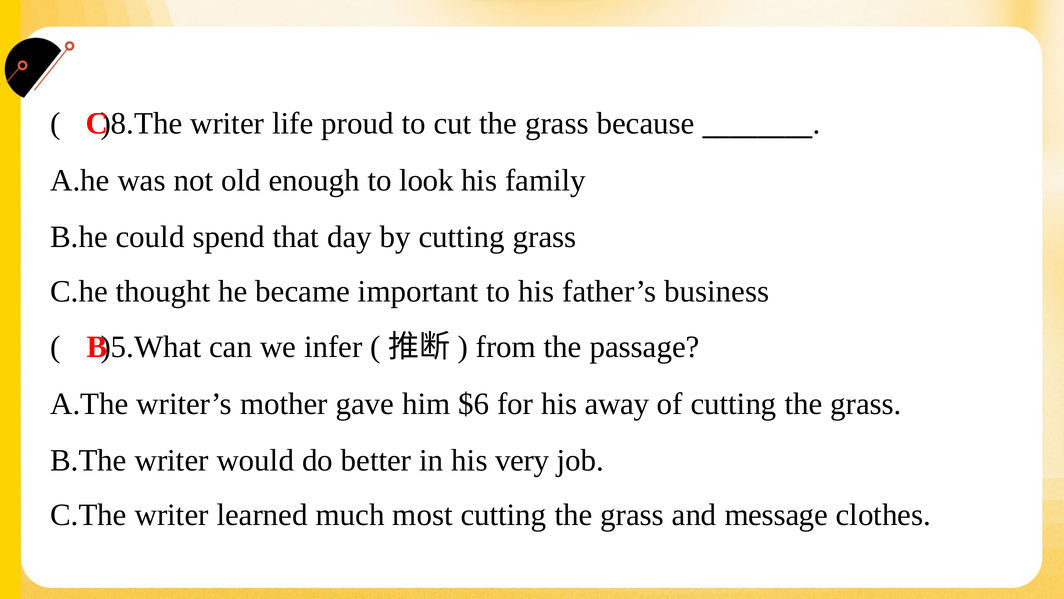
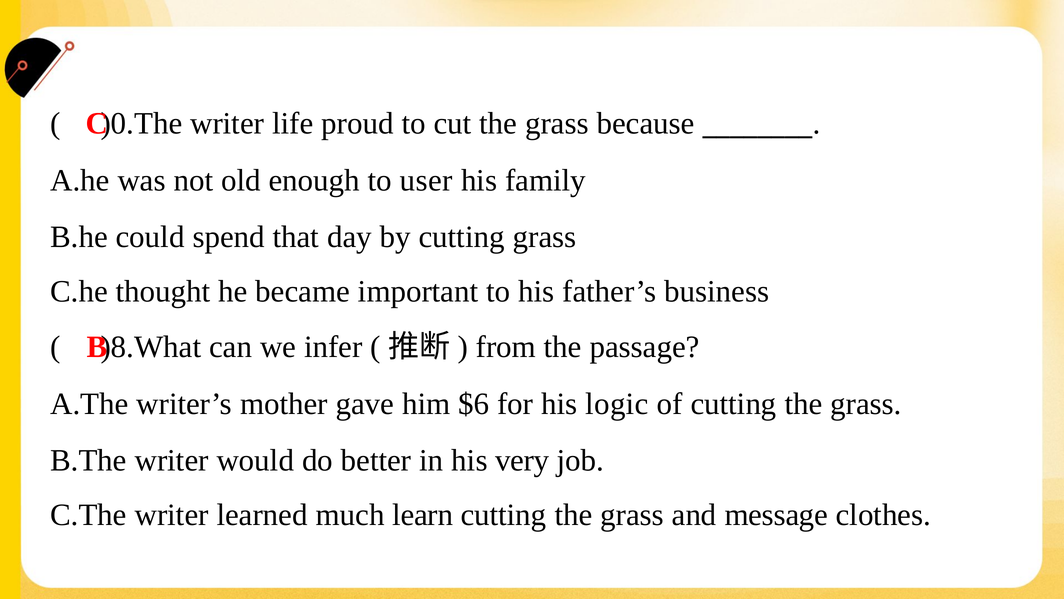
)8.The: )8.The -> )0.The
look: look -> user
)5.What: )5.What -> )8.What
away: away -> logic
most: most -> learn
